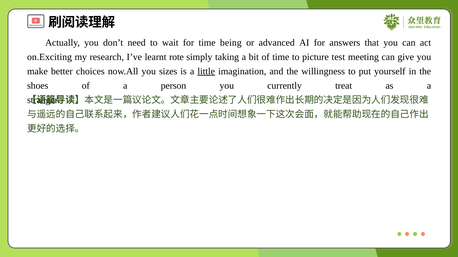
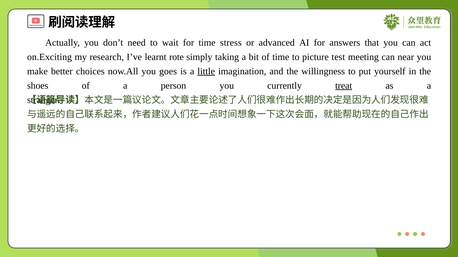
being: being -> stress
give: give -> near
sizes: sizes -> goes
treat underline: none -> present
